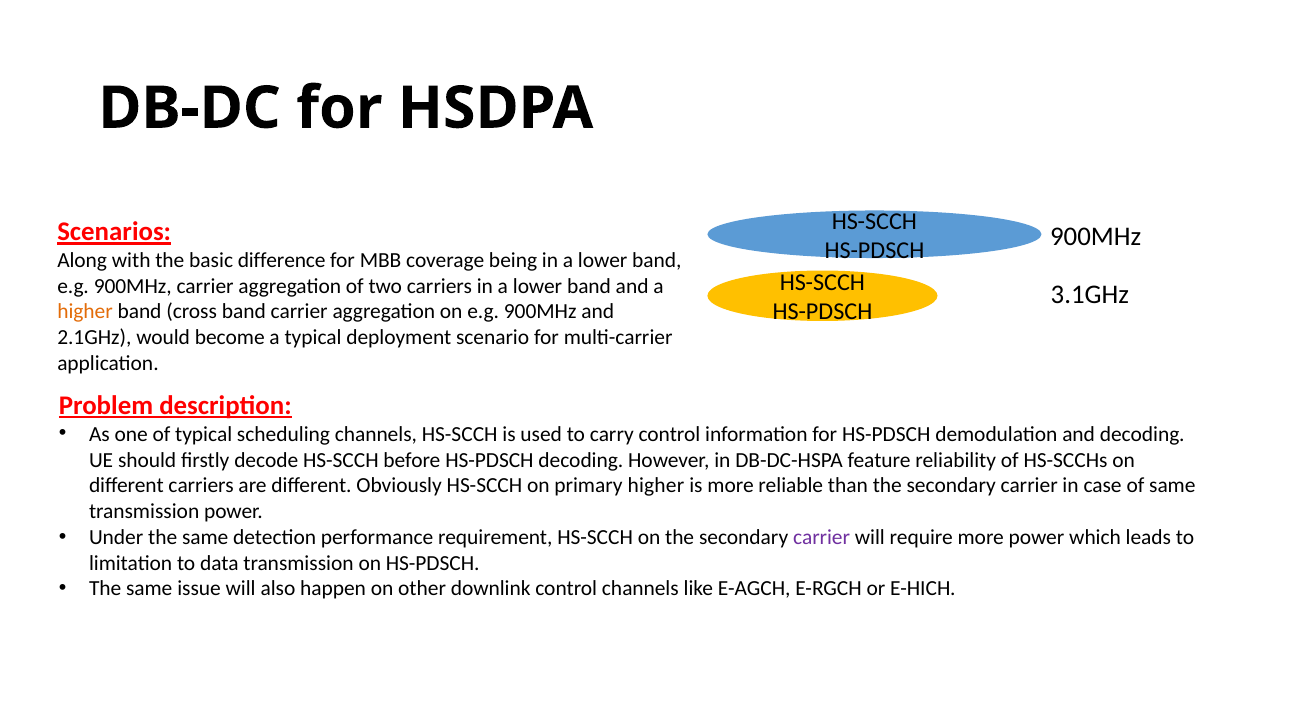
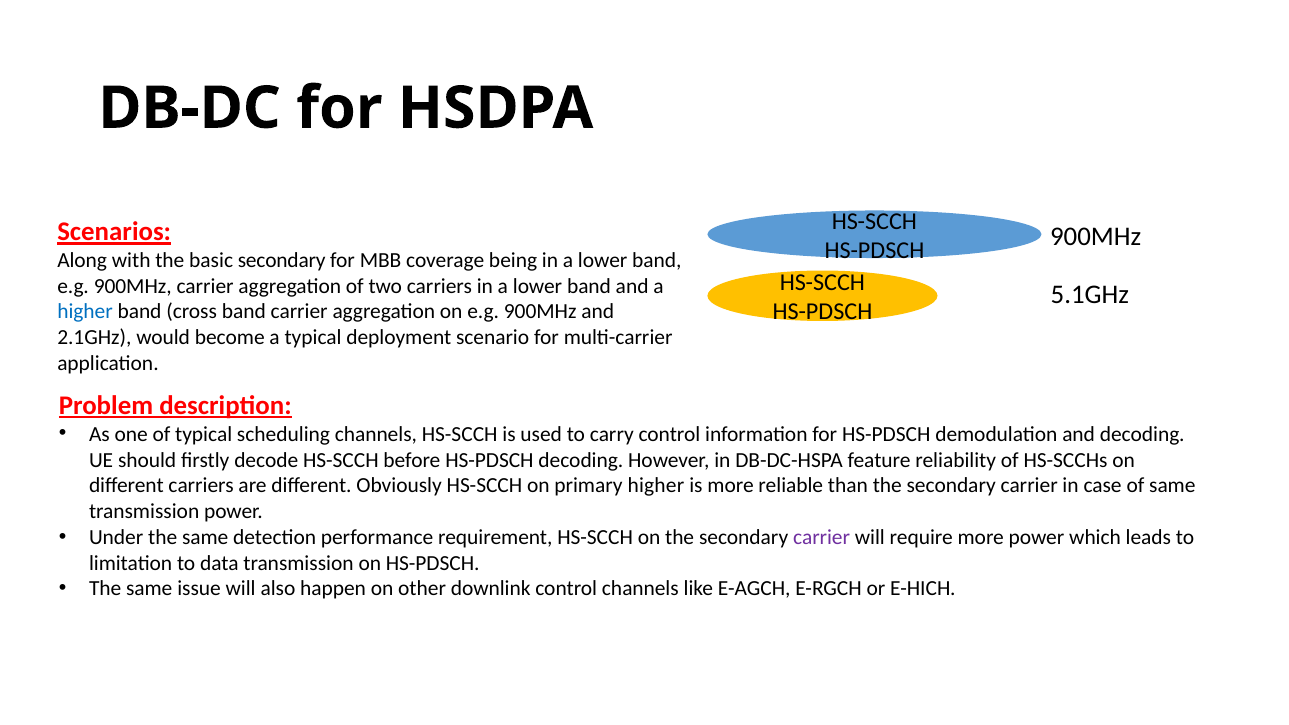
basic difference: difference -> secondary
3.1GHz: 3.1GHz -> 5.1GHz
higher at (85, 312) colour: orange -> blue
